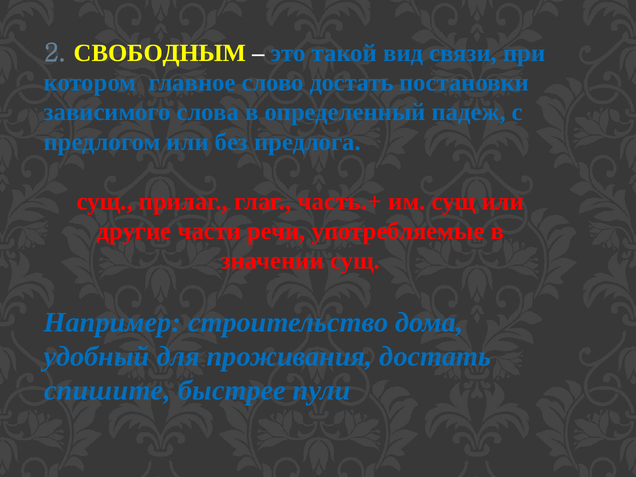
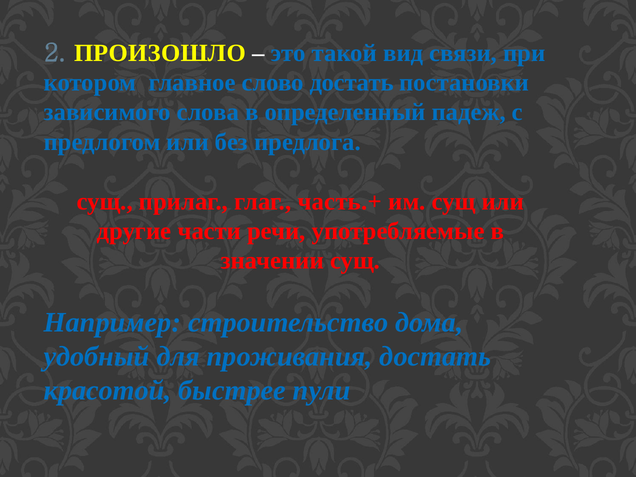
СВОБОДНЫМ: СВОБОДНЫМ -> ПРОИЗОШЛО
спишите: спишите -> красотой
